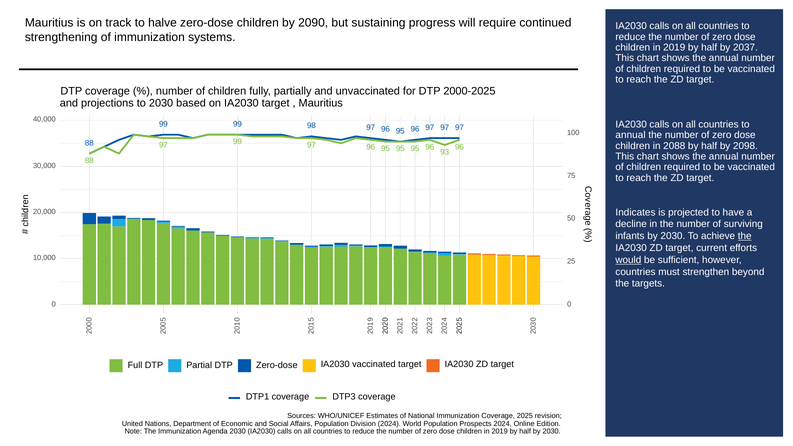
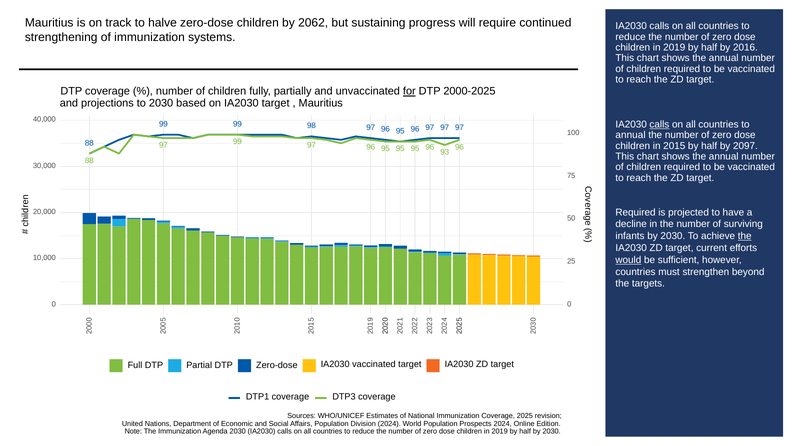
2090: 2090 -> 2062
2037: 2037 -> 2016
for underline: none -> present
calls at (659, 124) underline: none -> present
2088: 2088 -> 2015
2098: 2098 -> 2097
Indicates at (635, 212): Indicates -> Required
